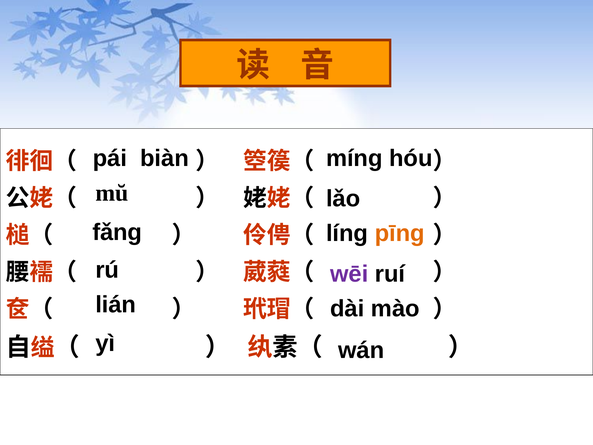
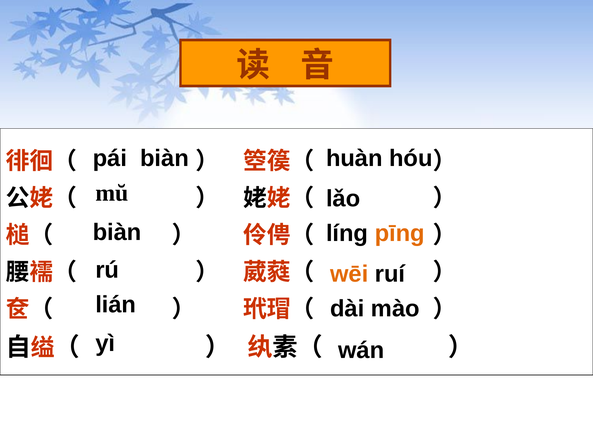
míng: míng -> huàn
fǎng at (117, 232): fǎng -> biàn
wēi colour: purple -> orange
